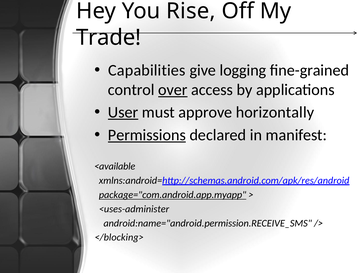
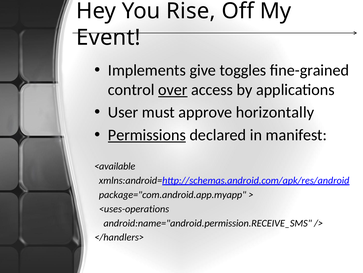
Trade: Trade -> Event
Capabilities: Capabilities -> Implements
logging: logging -> toggles
User underline: present -> none
package="com.android.app.myapp underline: present -> none
<uses-administer: <uses-administer -> <uses-operations
</blocking>: </blocking> -> </handlers>
